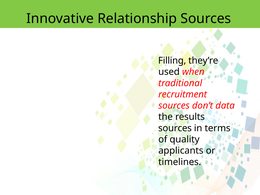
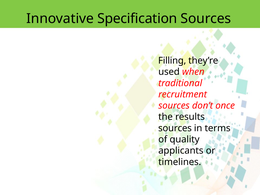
Relationship: Relationship -> Specification
data: data -> once
